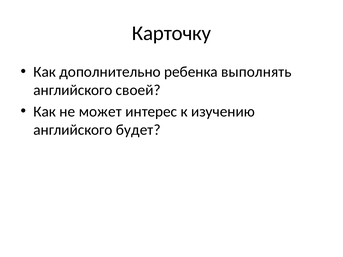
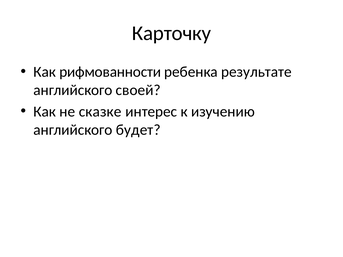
дополнительно: дополнительно -> рифмованности
выполнять: выполнять -> результате
может: может -> сказке
